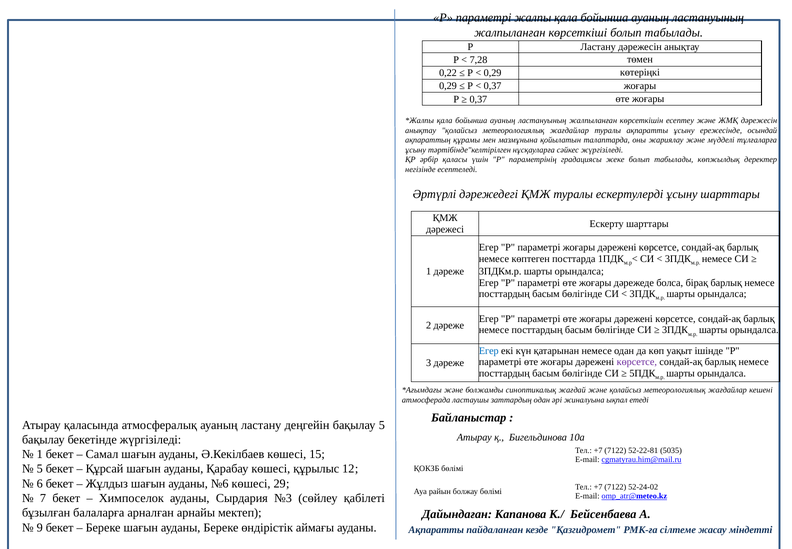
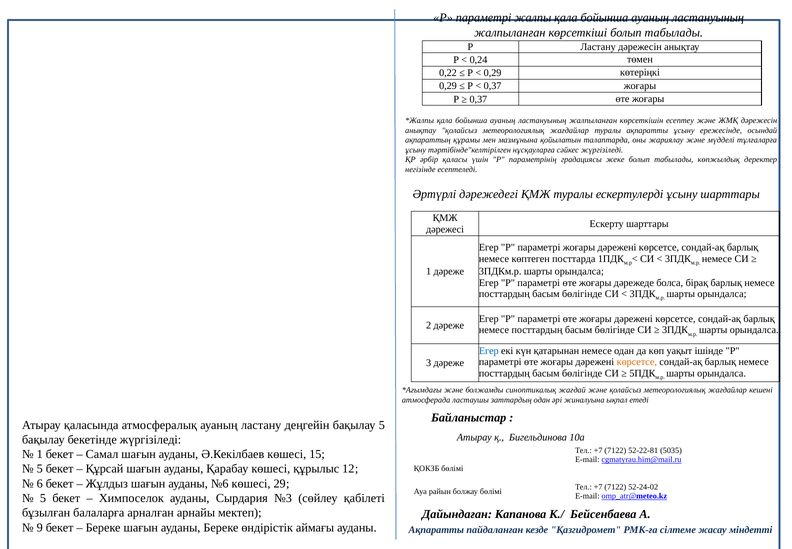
7,28: 7,28 -> 0,24
көрсетсе at (637, 362) colour: purple -> orange
7 at (43, 498): 7 -> 5
